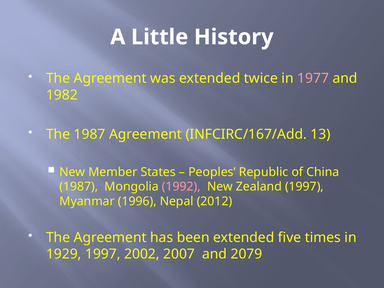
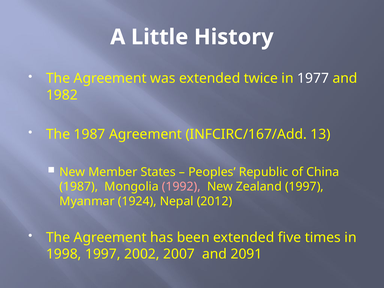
1977 colour: pink -> white
1996: 1996 -> 1924
1929: 1929 -> 1998
2079: 2079 -> 2091
